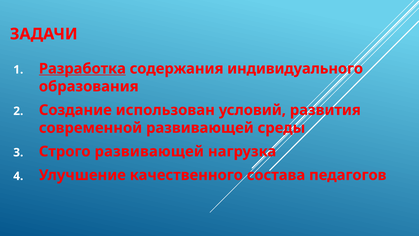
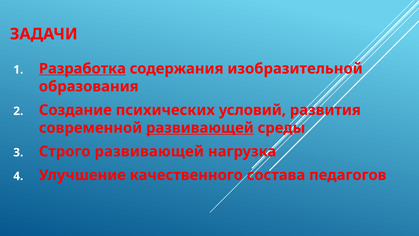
индивидуального: индивидуального -> изобразительной
использован: использован -> психических
развивающей at (200, 128) underline: none -> present
